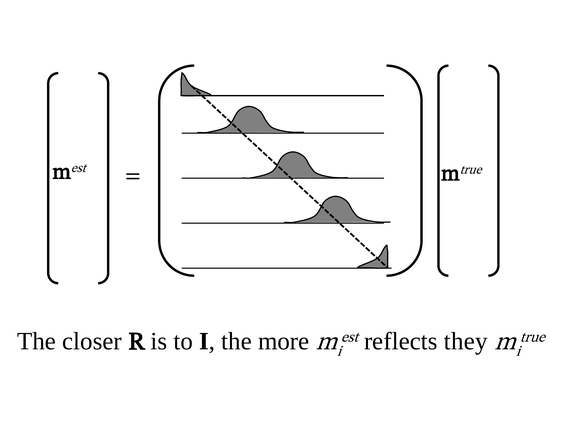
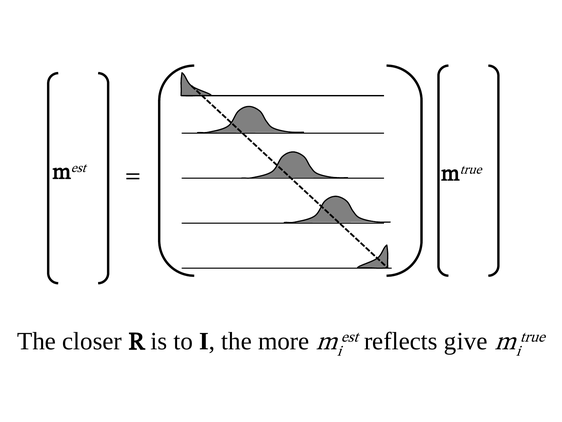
they: they -> give
